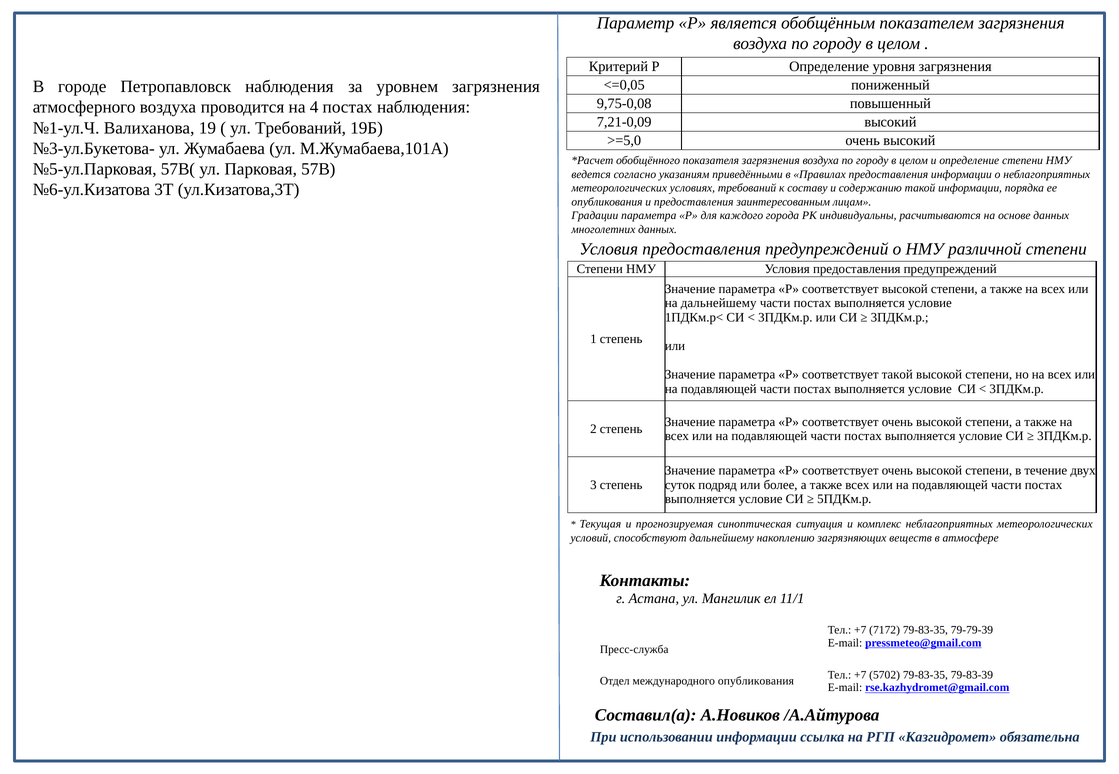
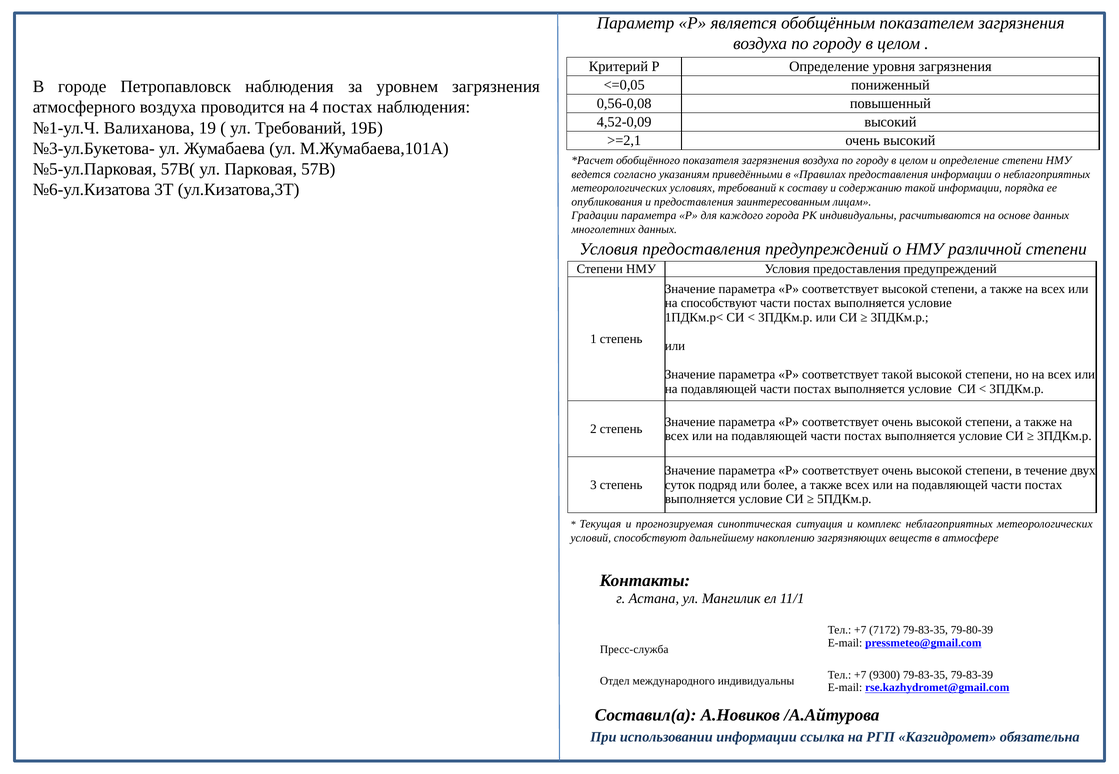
9,75-0,08: 9,75-0,08 -> 0,56-0,08
7,21-0,09: 7,21-0,09 -> 4,52-0,09
>=5,0: >=5,0 -> >=2,1
на дальнейшему: дальнейшему -> способствуют
79-79-39: 79-79-39 -> 79-80-39
5702: 5702 -> 9300
международного опубликования: опубликования -> индивидуальны
